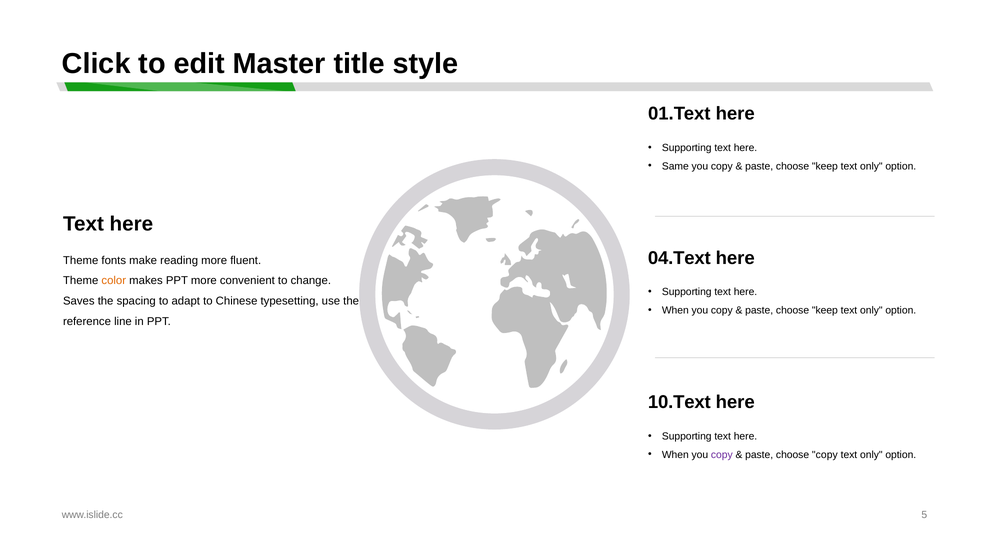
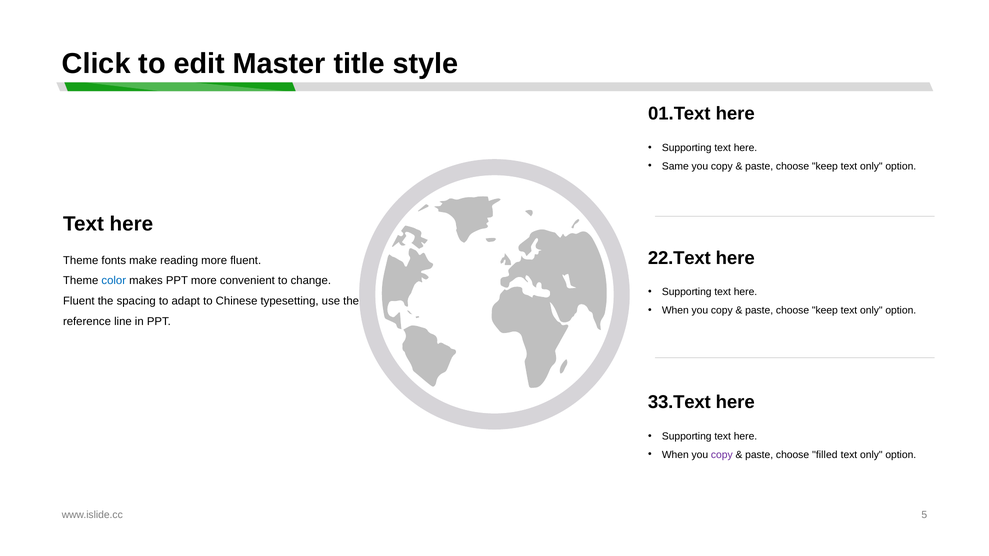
04.Text: 04.Text -> 22.Text
color colour: orange -> blue
Saves at (79, 301): Saves -> Fluent
10.Text: 10.Text -> 33.Text
choose copy: copy -> filled
